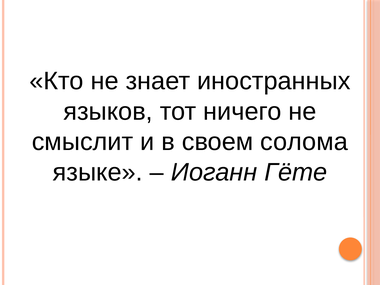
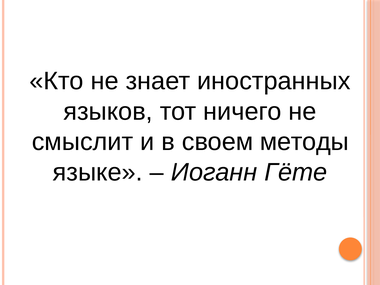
солома: солома -> методы
